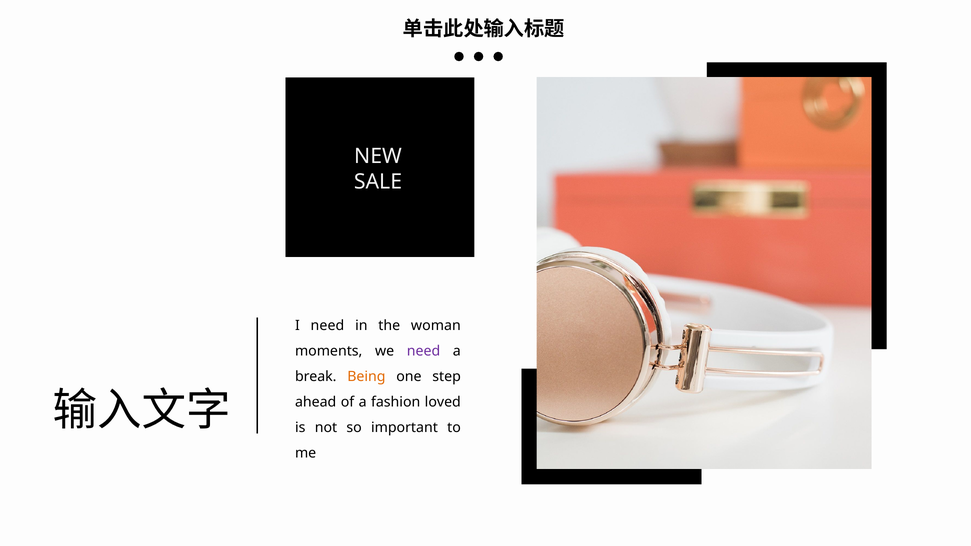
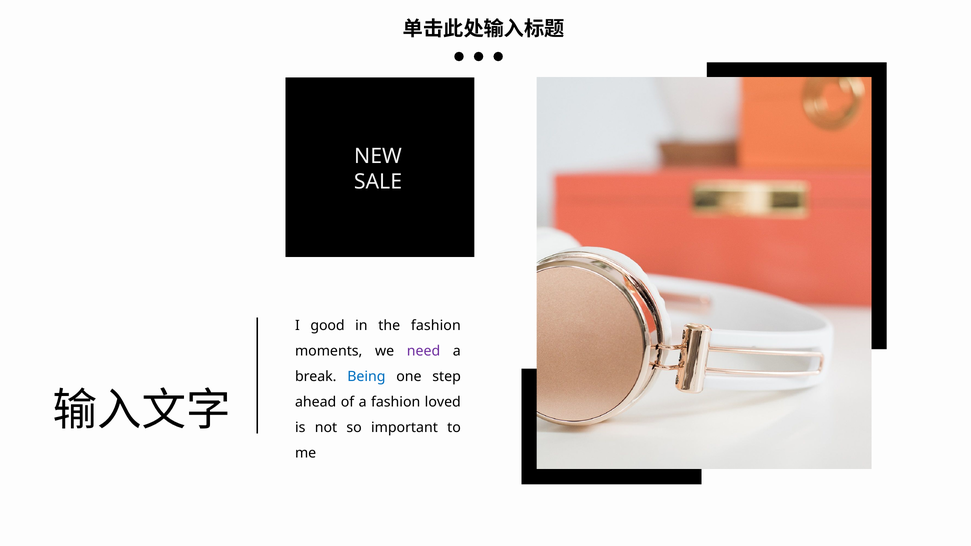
I need: need -> good
the woman: woman -> fashion
Being colour: orange -> blue
